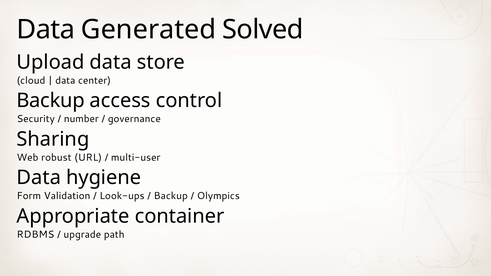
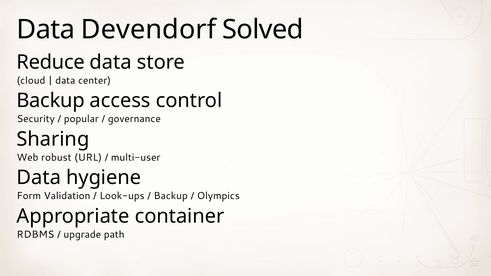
Generated: Generated -> Devendorf
Upload: Upload -> Reduce
number: number -> popular
